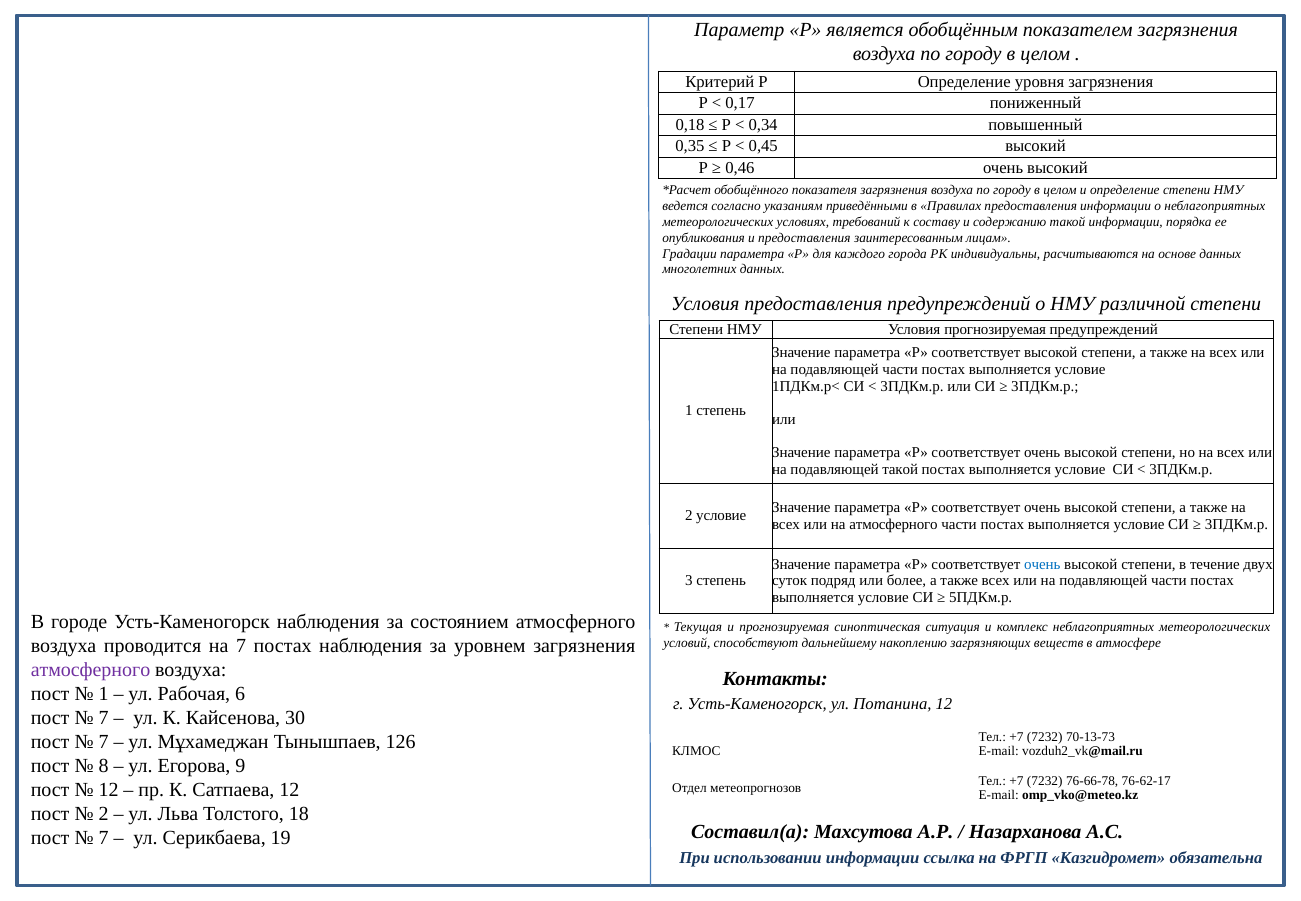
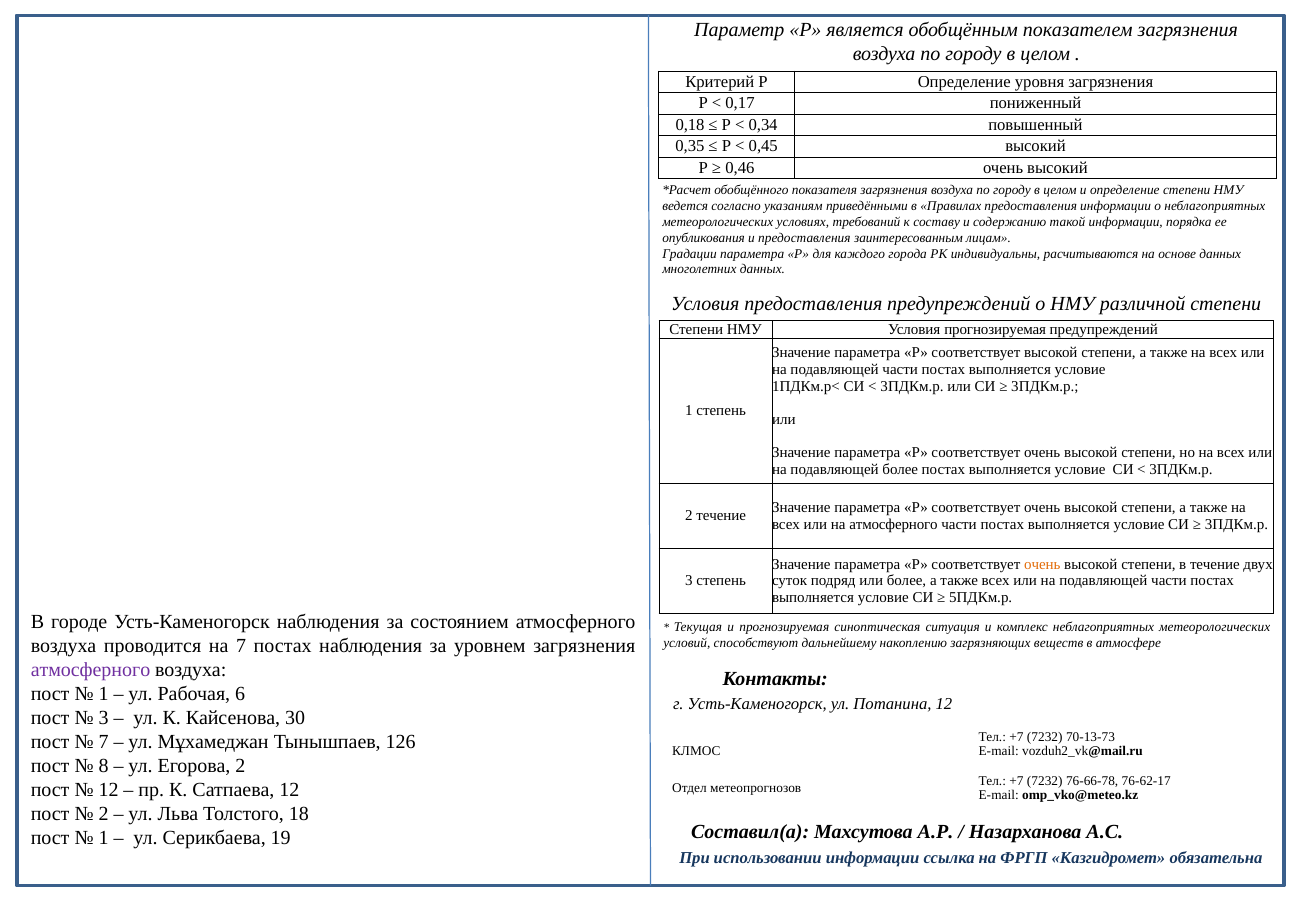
подавляющей такой: такой -> более
2 условие: условие -> течение
очень at (1042, 564) colour: blue -> orange
7 at (104, 718): 7 -> 3
Егорова 9: 9 -> 2
7 at (104, 838): 7 -> 1
